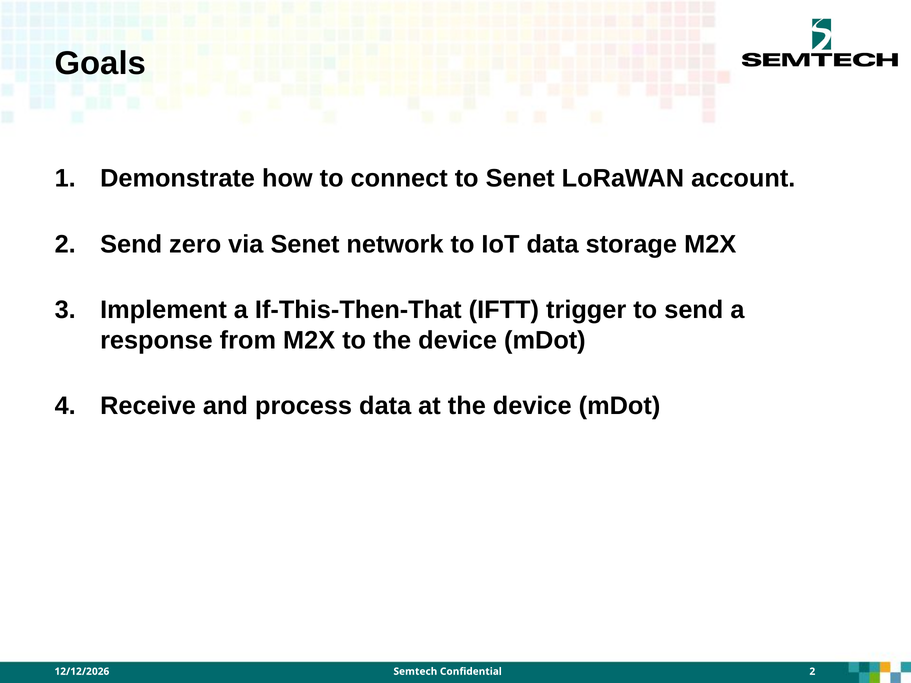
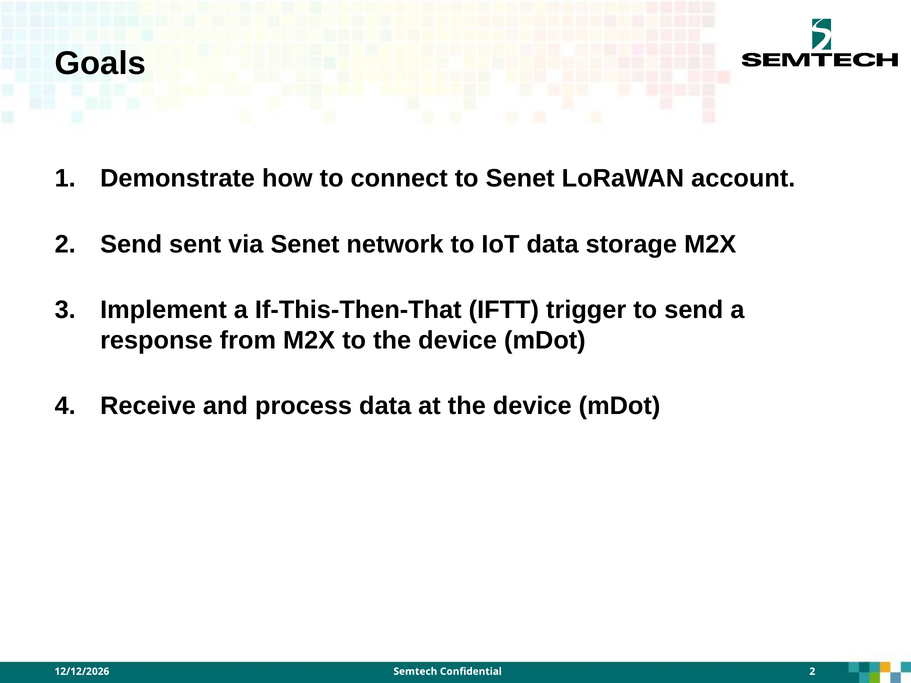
zero: zero -> sent
